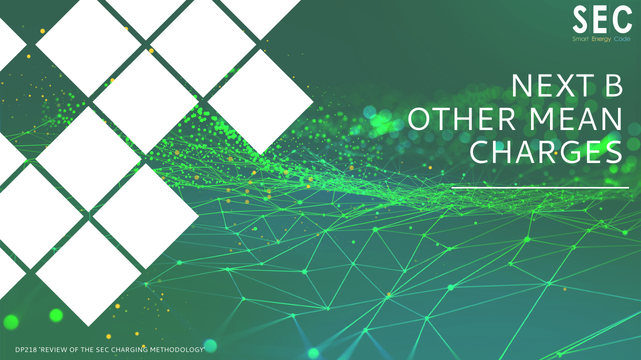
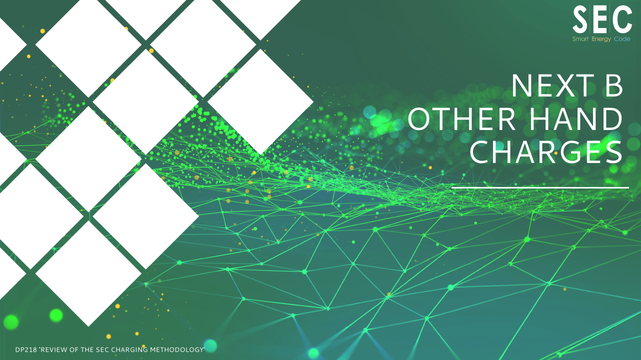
MEAN: MEAN -> HAND
